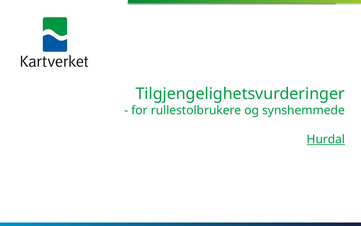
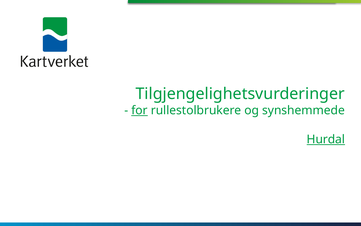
for underline: none -> present
